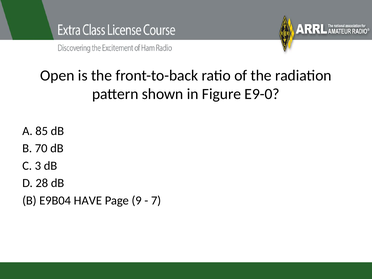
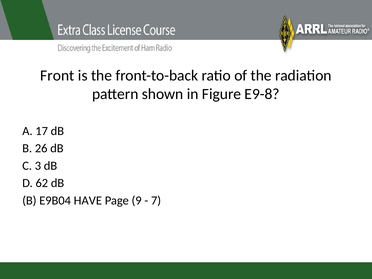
Open: Open -> Front
E9-0: E9-0 -> E9-8
85: 85 -> 17
70: 70 -> 26
28: 28 -> 62
